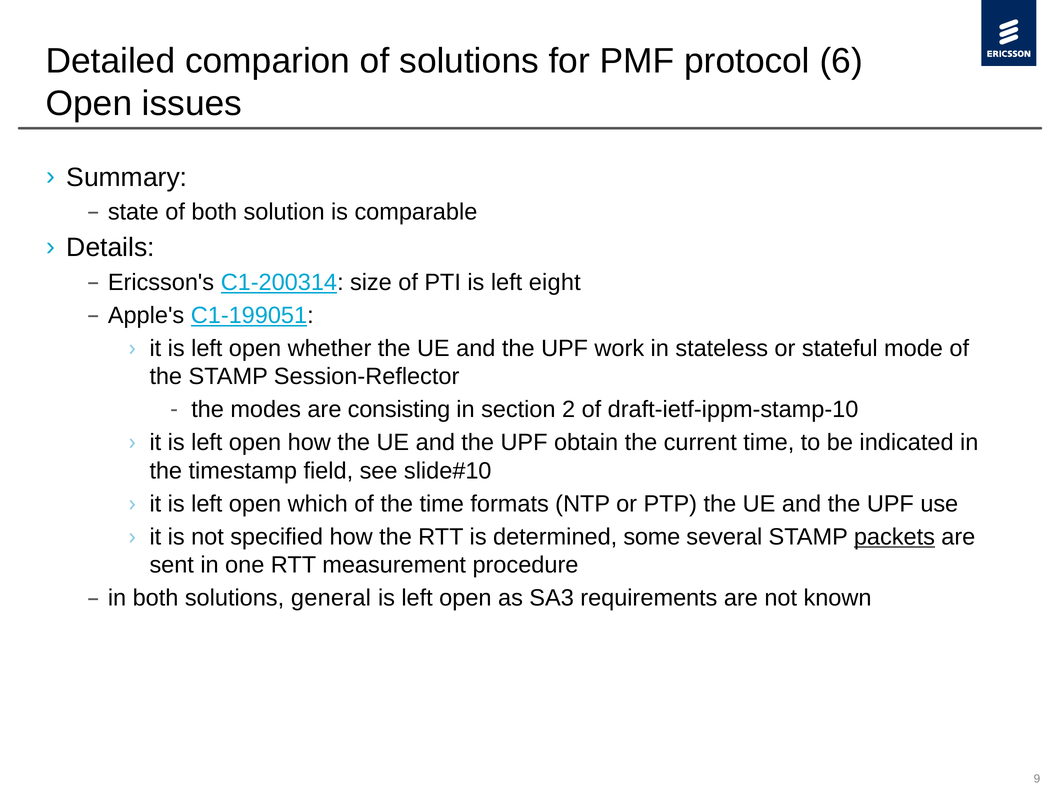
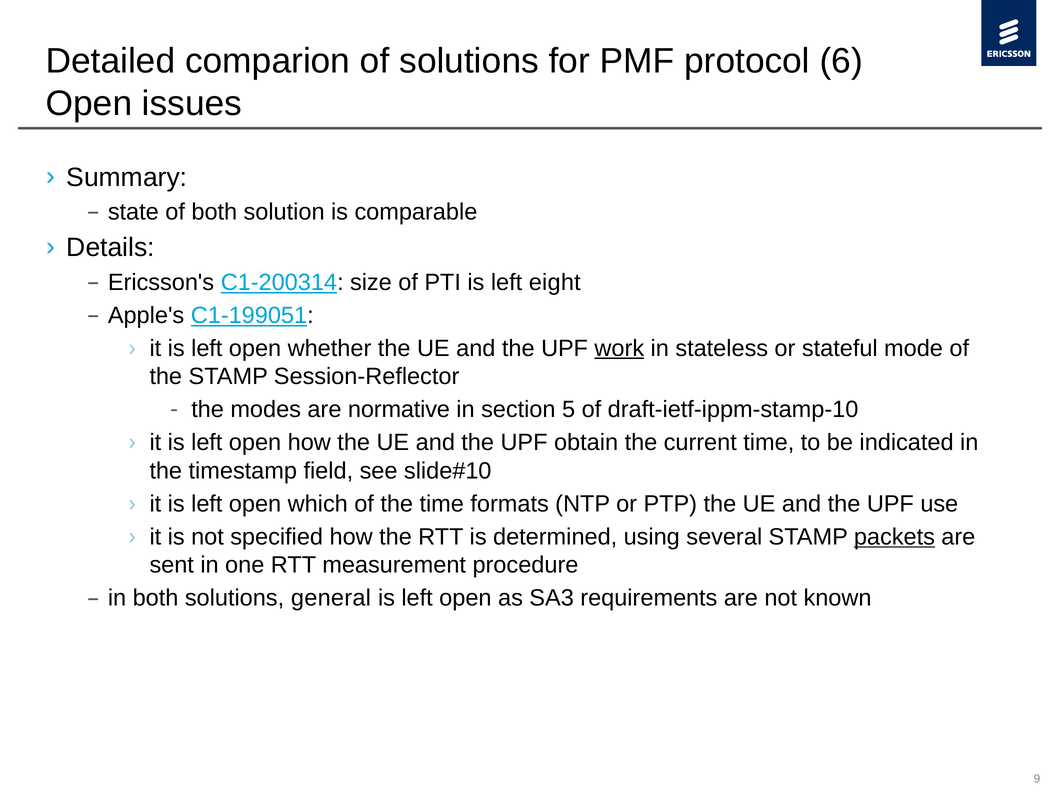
work underline: none -> present
consisting: consisting -> normative
2: 2 -> 5
some: some -> using
